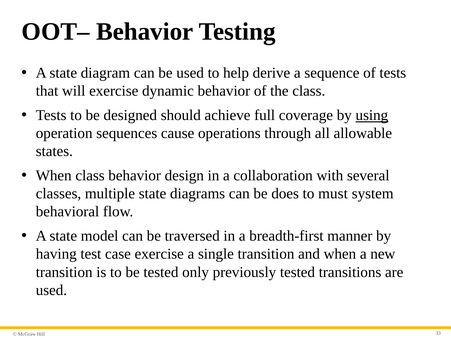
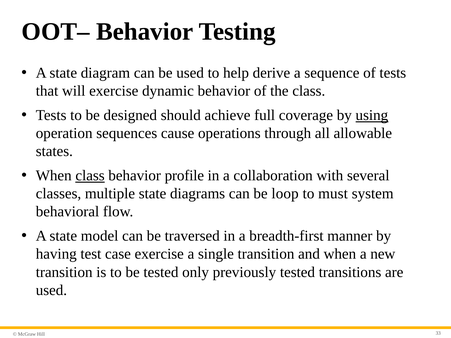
class at (90, 176) underline: none -> present
design: design -> profile
does: does -> loop
